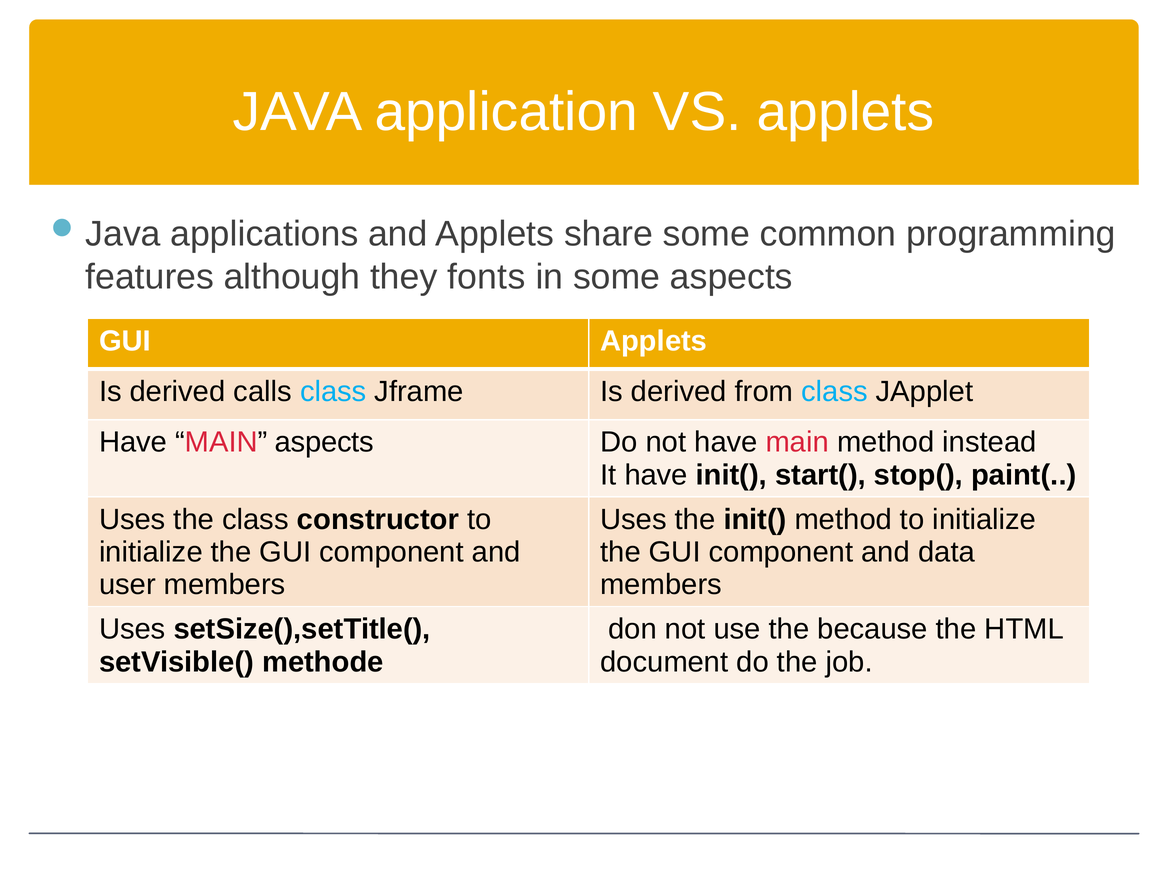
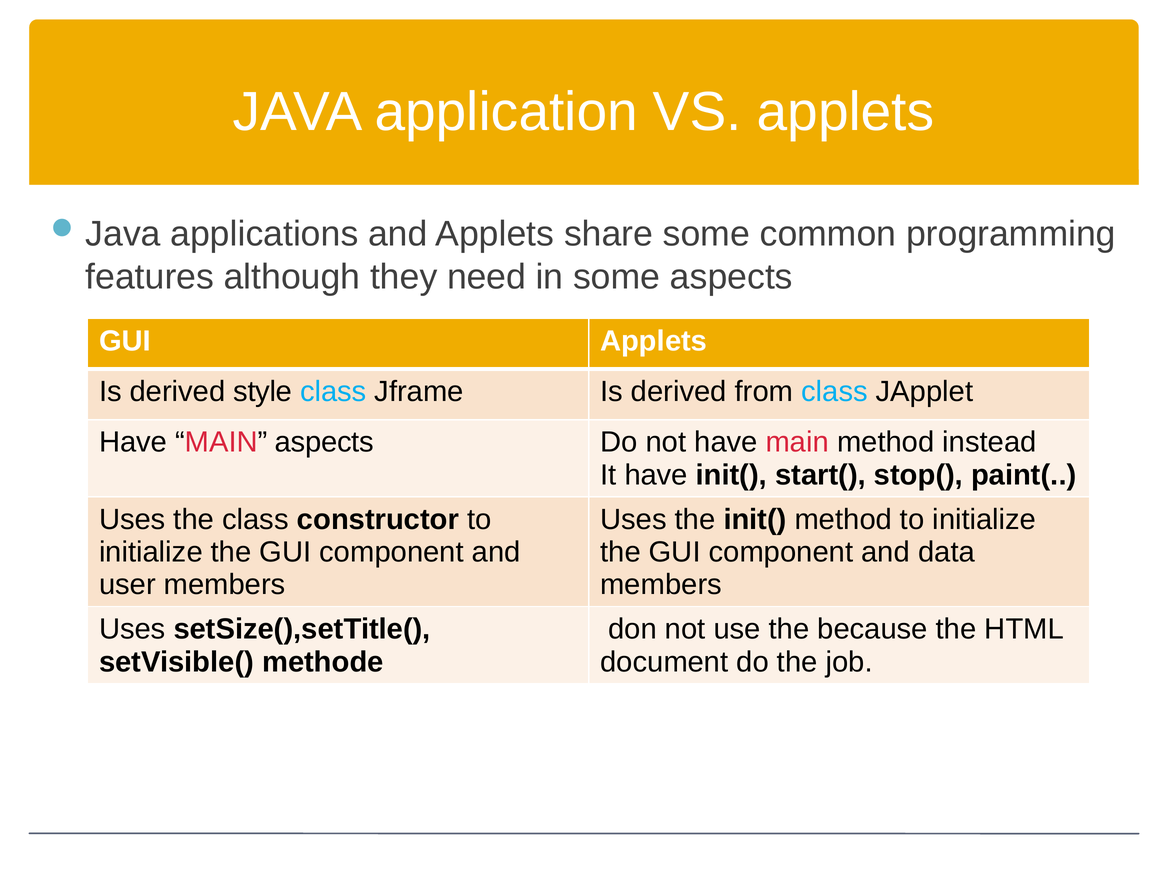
fonts: fonts -> need
calls: calls -> style
